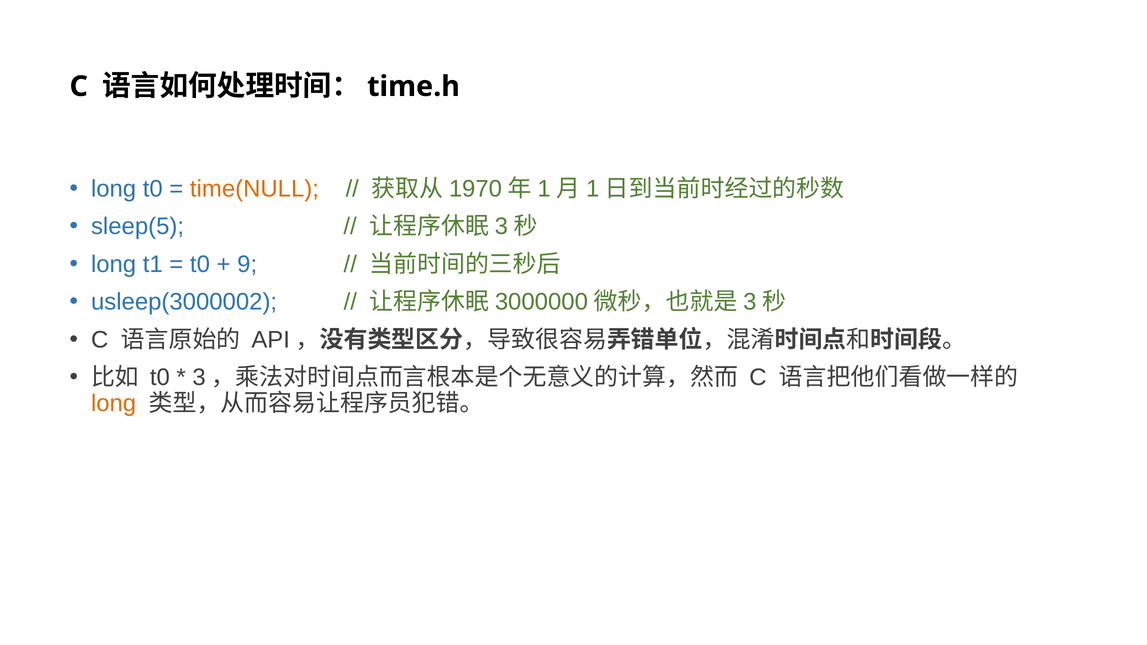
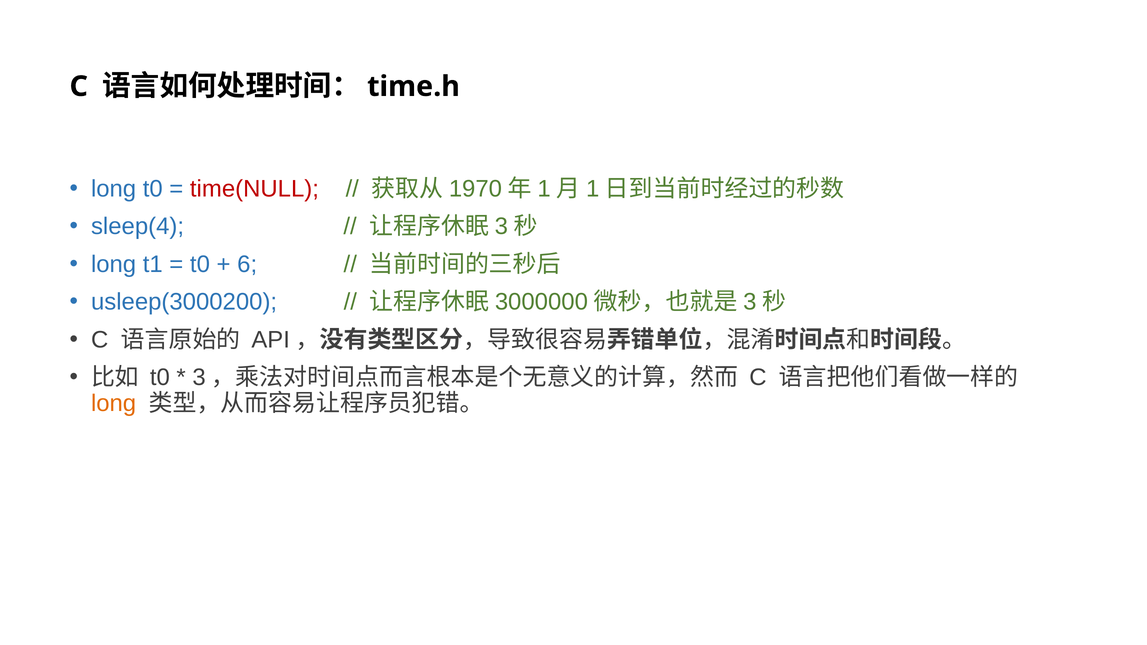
time(NULL colour: orange -> red
sleep(5: sleep(5 -> sleep(4
9: 9 -> 6
usleep(3000002: usleep(3000002 -> usleep(3000200
